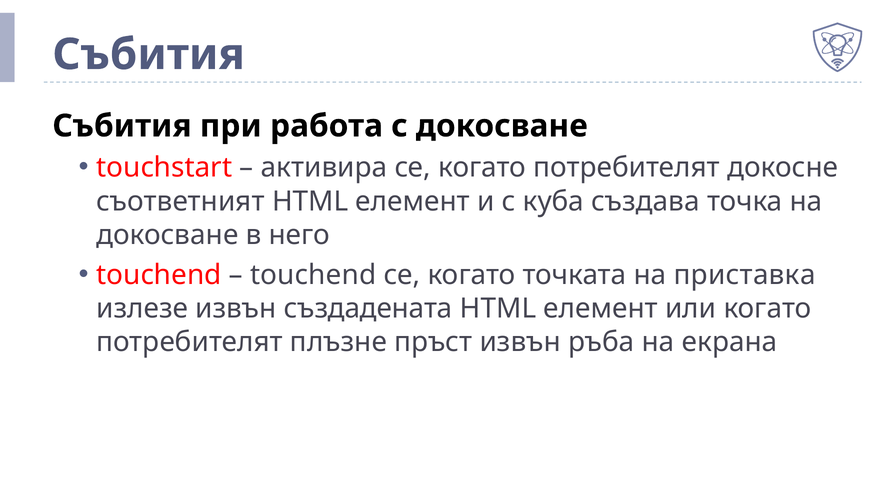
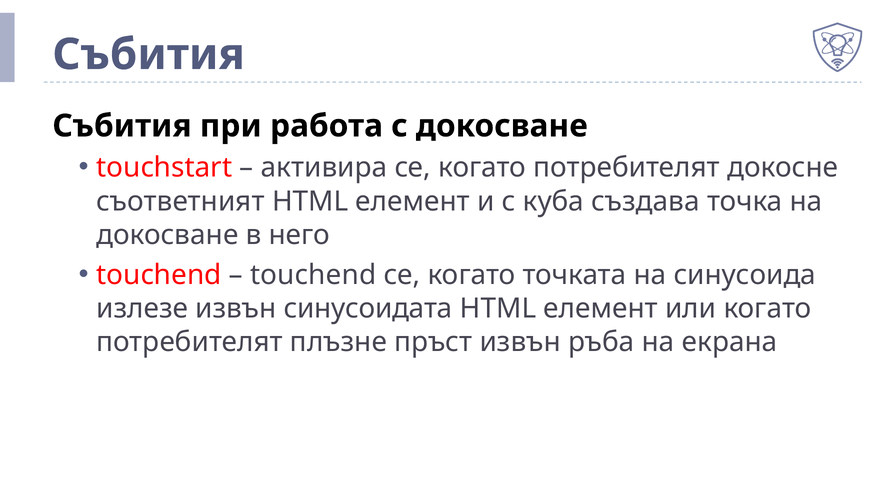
приставка: приставка -> синусоида
създадената: създадената -> синусоидата
